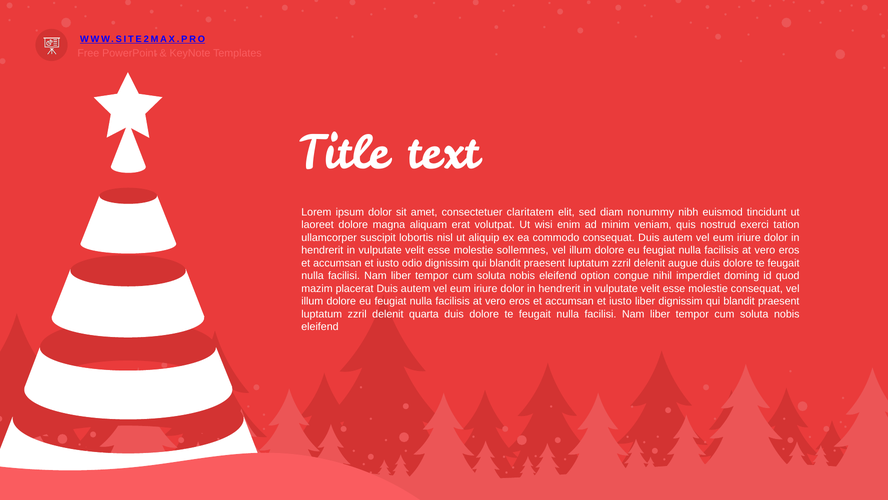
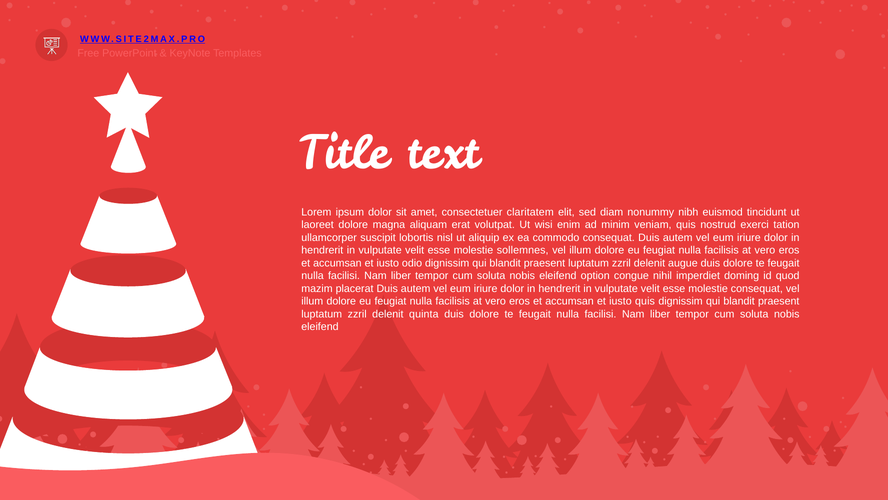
iusto liber: liber -> quis
quarta: quarta -> quinta
